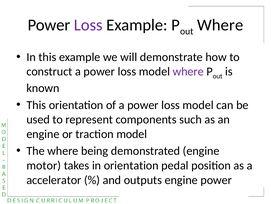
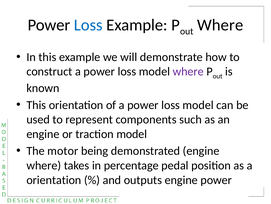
Loss at (88, 25) colour: purple -> blue
The where: where -> motor
motor at (44, 165): motor -> where
in orientation: orientation -> percentage
accelerator at (54, 179): accelerator -> orientation
